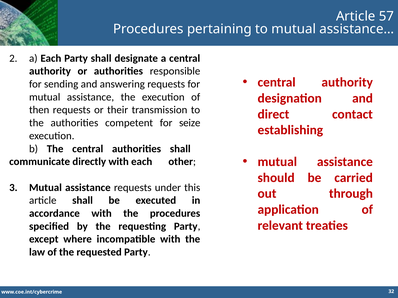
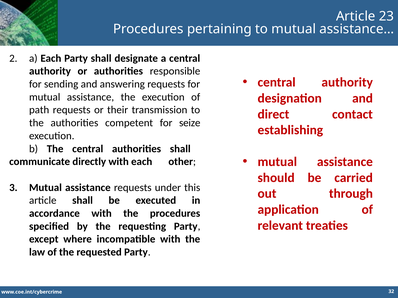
57: 57 -> 23
then: then -> path
